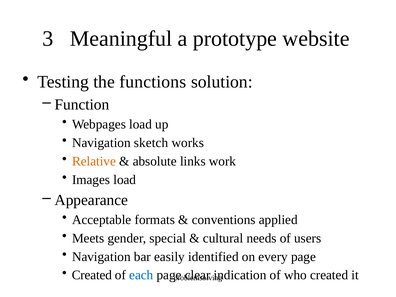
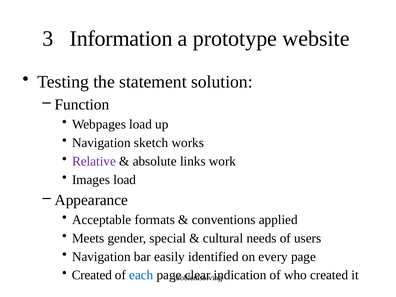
Meaningful: Meaningful -> Information
functions: functions -> statement
Relative colour: orange -> purple
